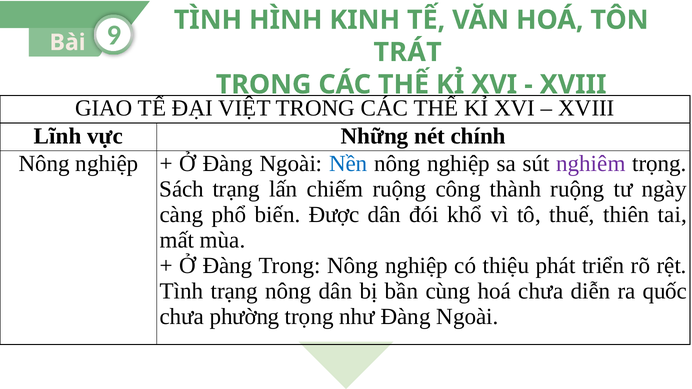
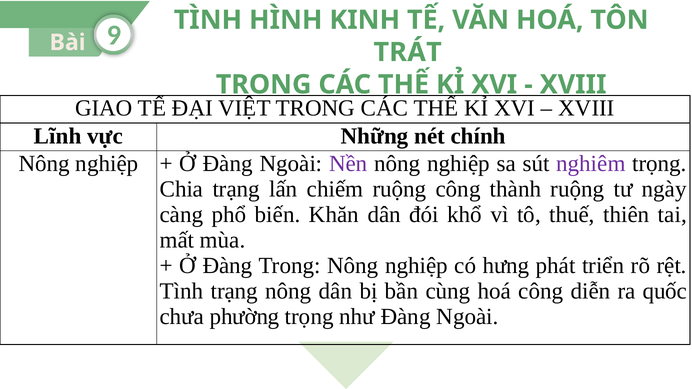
Nền colour: blue -> purple
Sách: Sách -> Chia
Được: Được -> Khăn
thiệu: thiệu -> hưng
hoá chưa: chưa -> công
